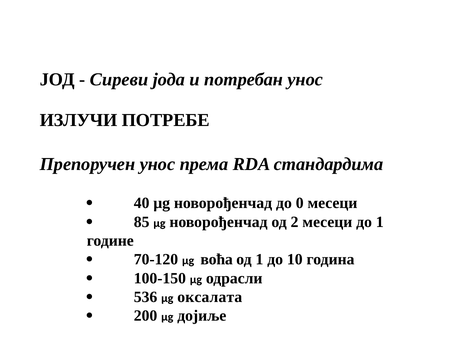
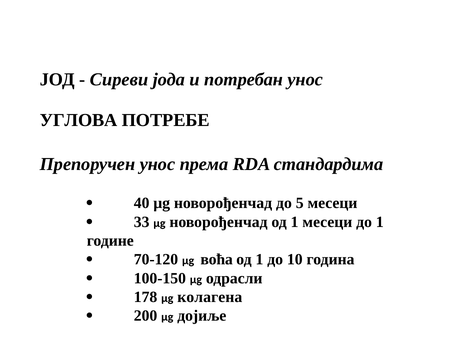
ИЗЛУЧИ: ИЗЛУЧИ -> УГЛОВА
0: 0 -> 5
85: 85 -> 33
новорођенчад од 2: 2 -> 1
536: 536 -> 178
оксалата: оксалата -> колагена
